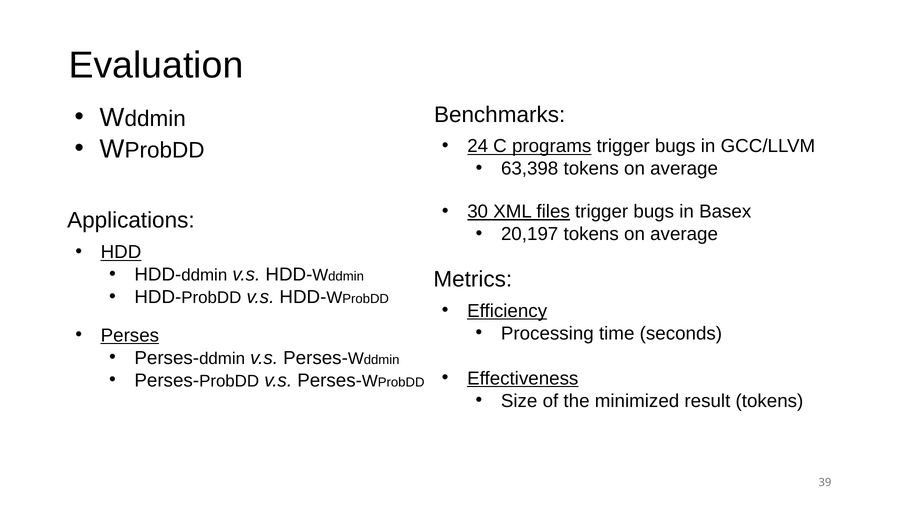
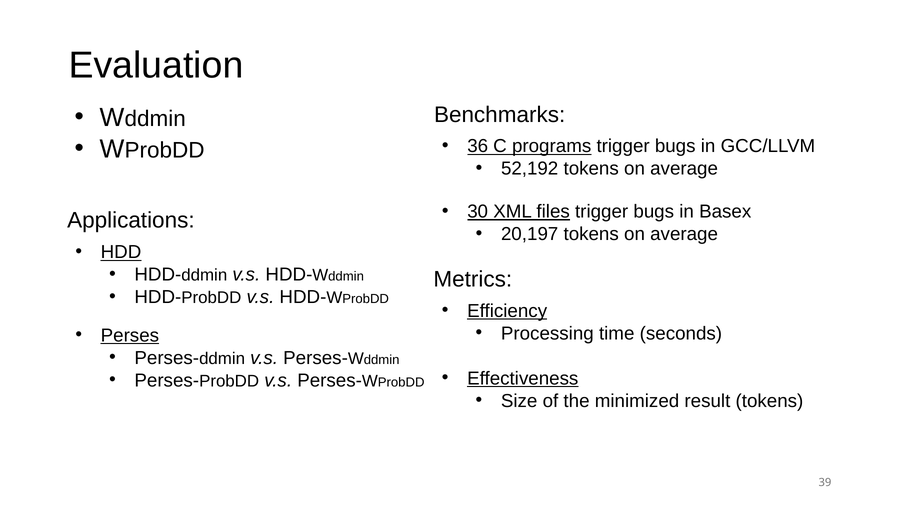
24: 24 -> 36
63,398: 63,398 -> 52,192
